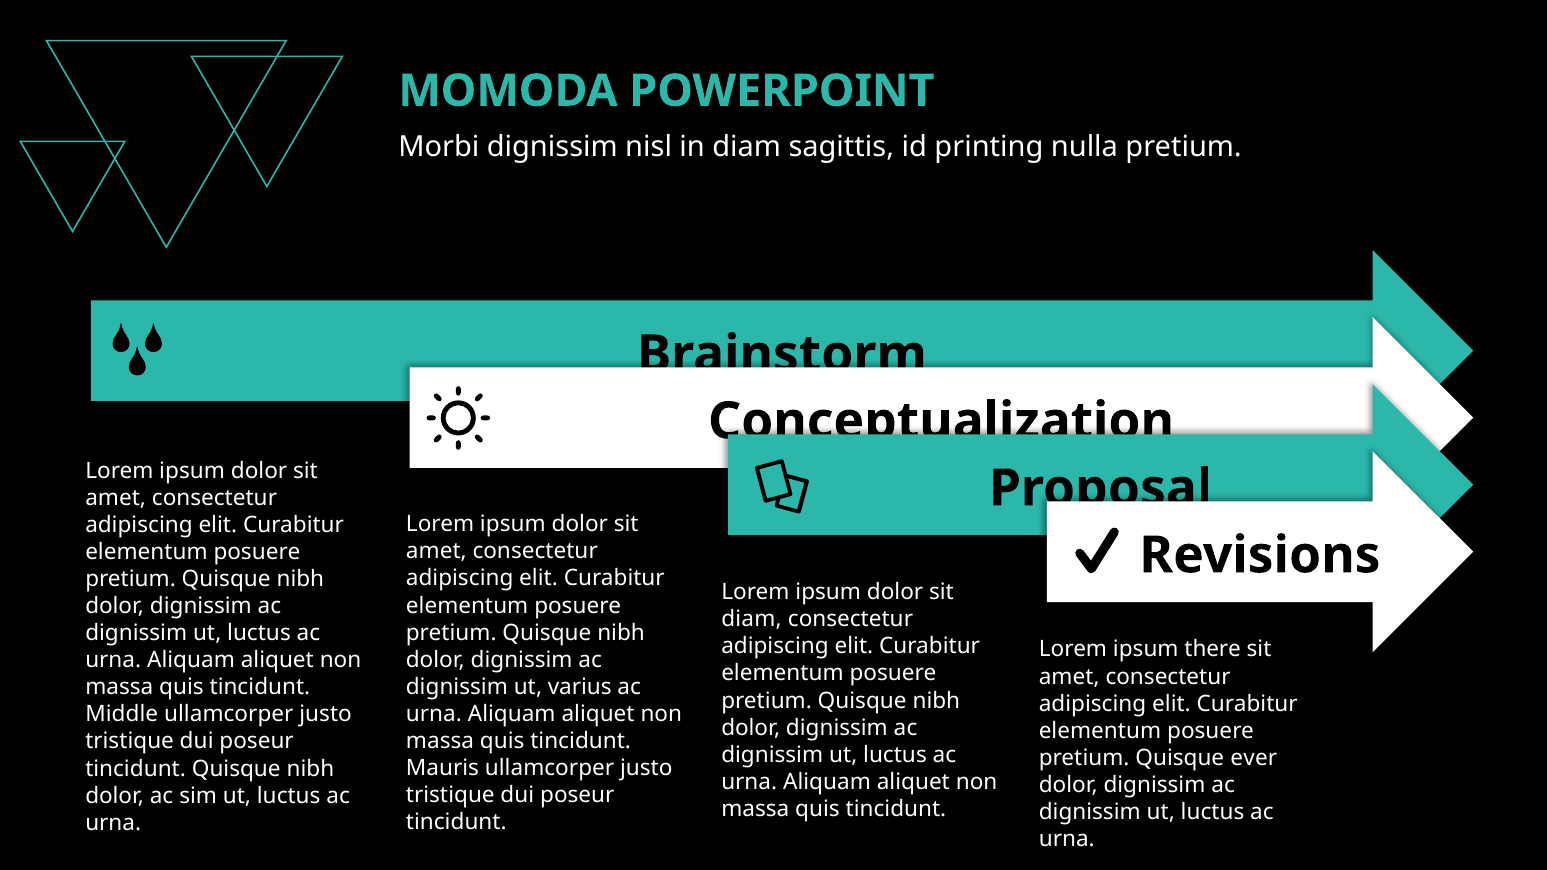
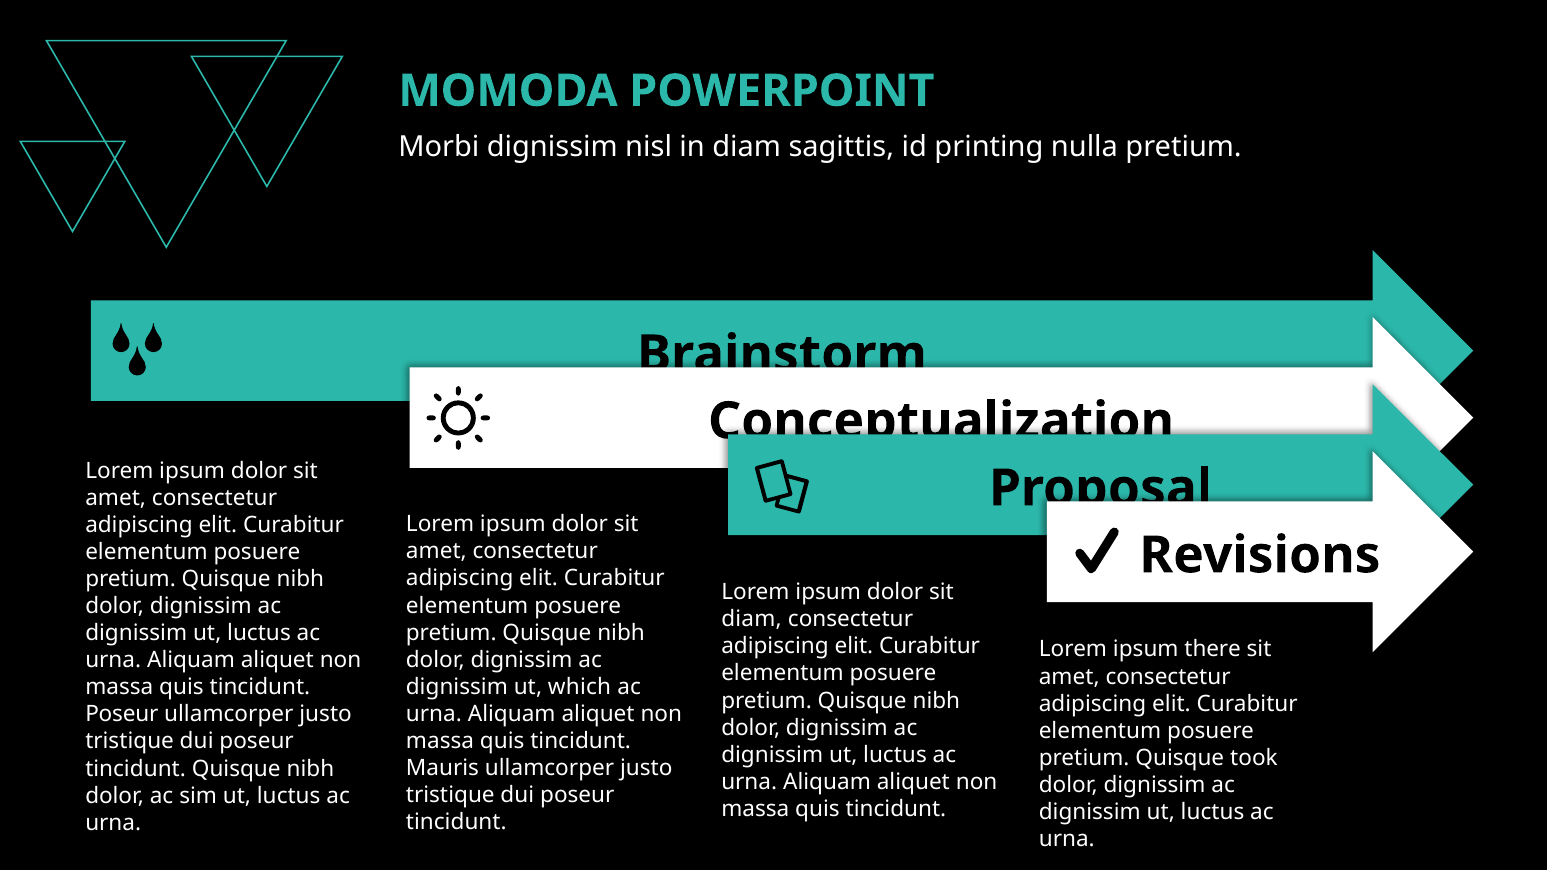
varius: varius -> which
Middle at (122, 714): Middle -> Poseur
ever: ever -> took
